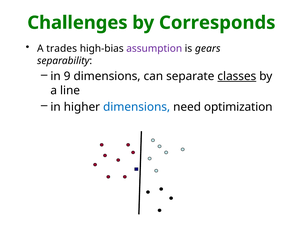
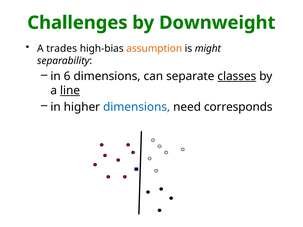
Corresponds: Corresponds -> Downweight
assumption colour: purple -> orange
gears: gears -> might
9: 9 -> 6
line underline: none -> present
optimization: optimization -> corresponds
